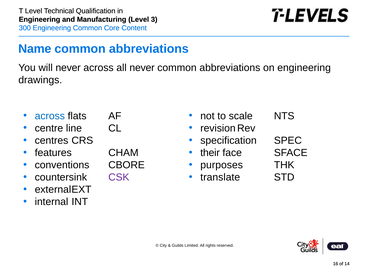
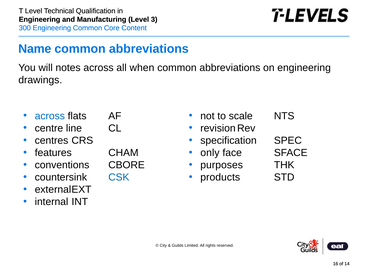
will never: never -> notes
all never: never -> when
their: their -> only
CSK colour: purple -> blue
translate: translate -> products
